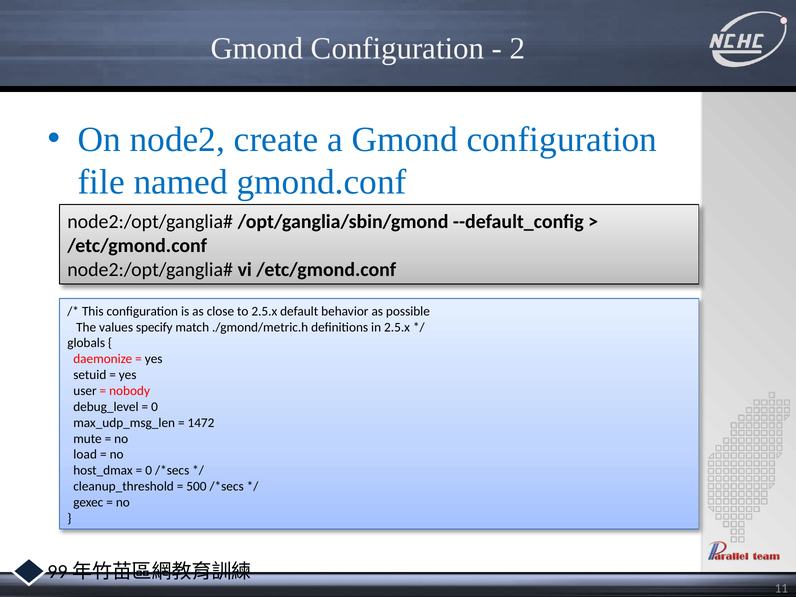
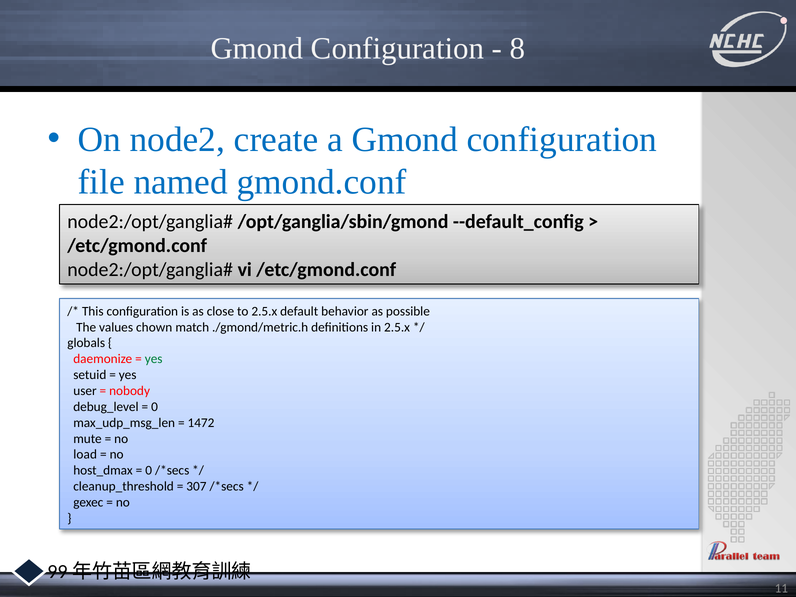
2: 2 -> 8
specify: specify -> chown
yes at (154, 359) colour: black -> green
500: 500 -> 307
